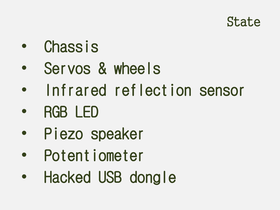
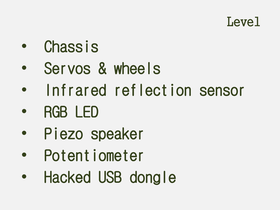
State: State -> Level
